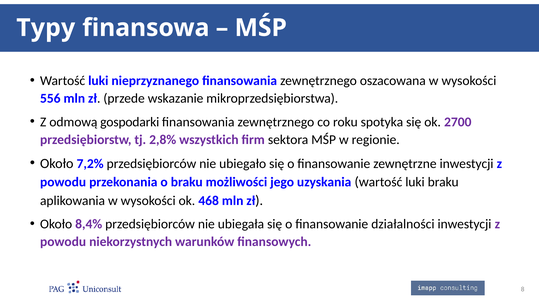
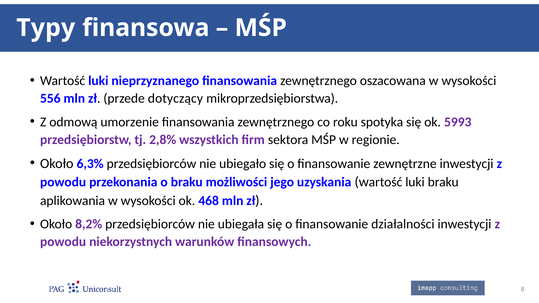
wskazanie: wskazanie -> dotyczący
gospodarki: gospodarki -> umorzenie
2700: 2700 -> 5993
7,2%: 7,2% -> 6,3%
8,4%: 8,4% -> 8,2%
